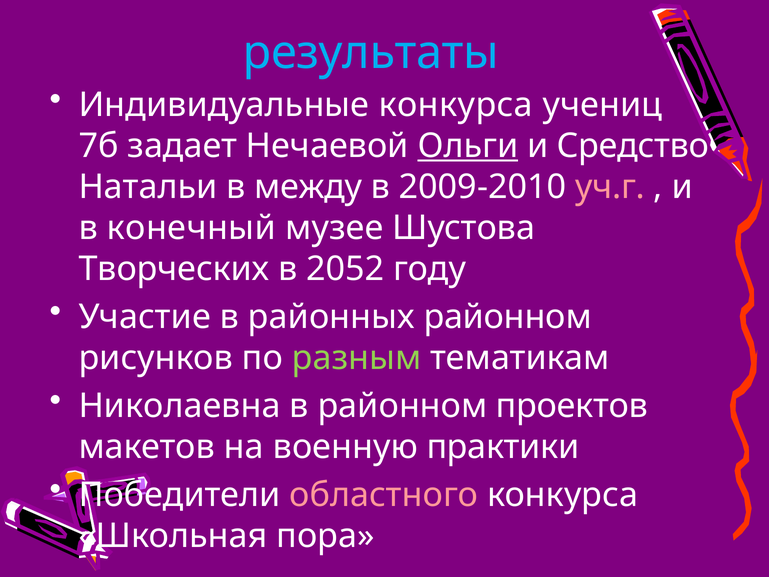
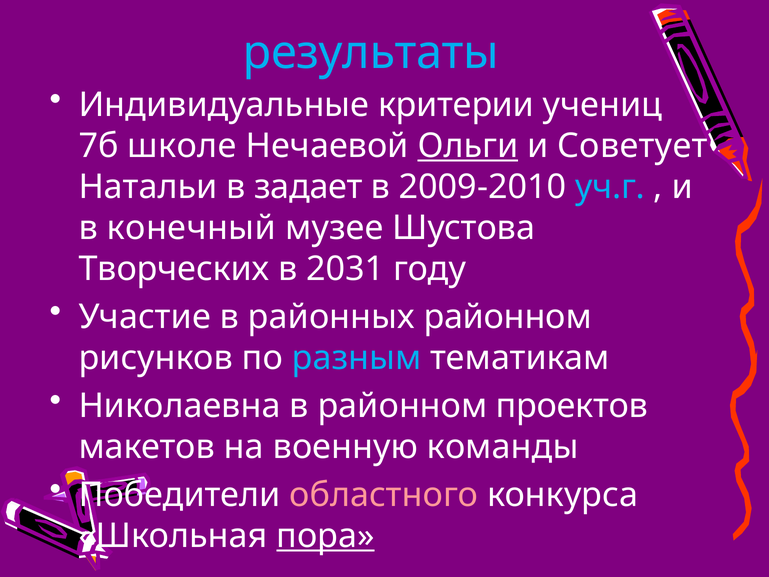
Индивидуальные конкурса: конкурса -> критерии
задает: задает -> школе
Средство: Средство -> Советует
между: между -> задает
уч.г colour: pink -> light blue
2052: 2052 -> 2031
разным colour: light green -> light blue
практики: практики -> команды
пора underline: none -> present
